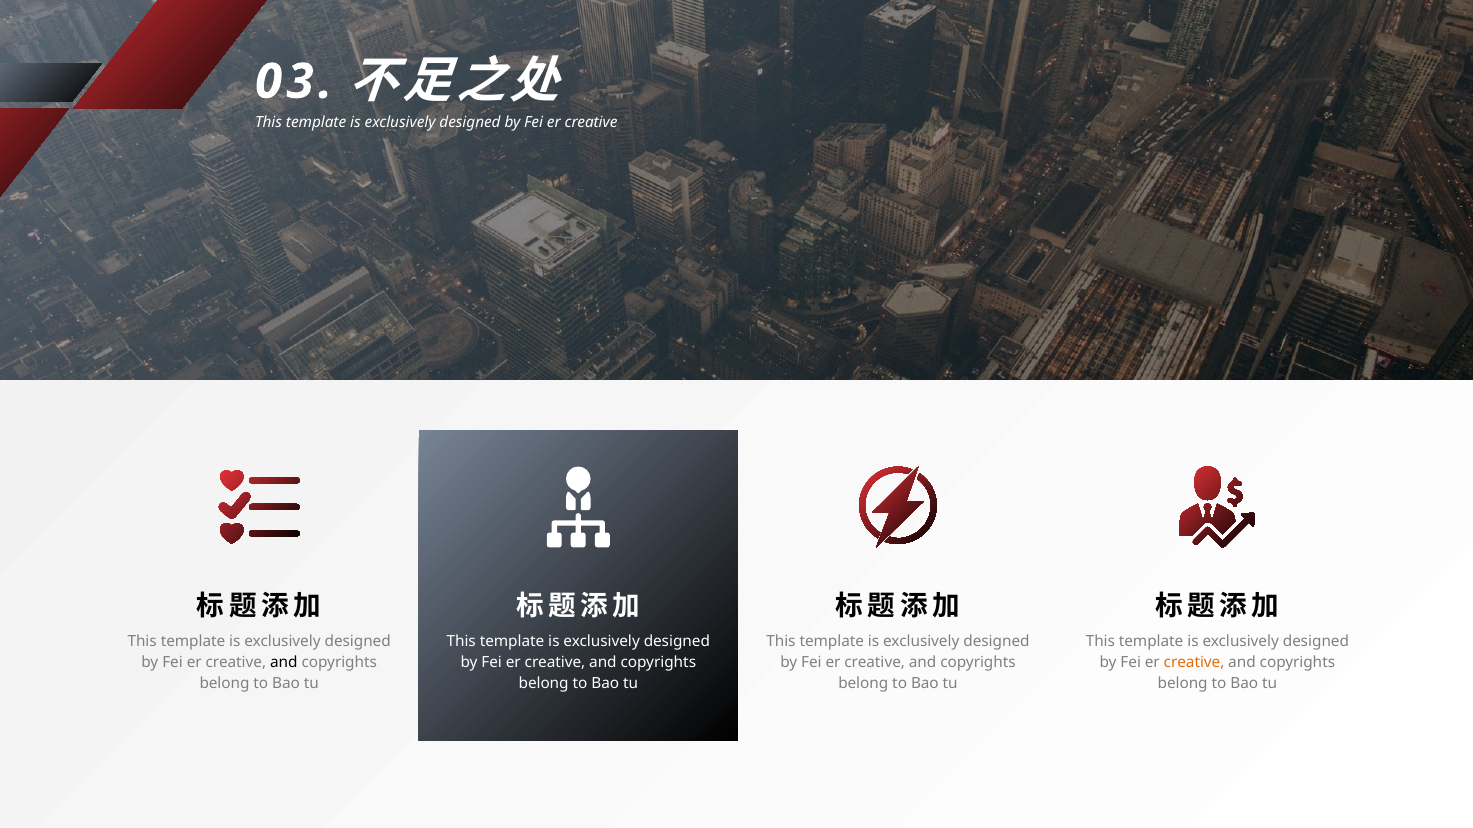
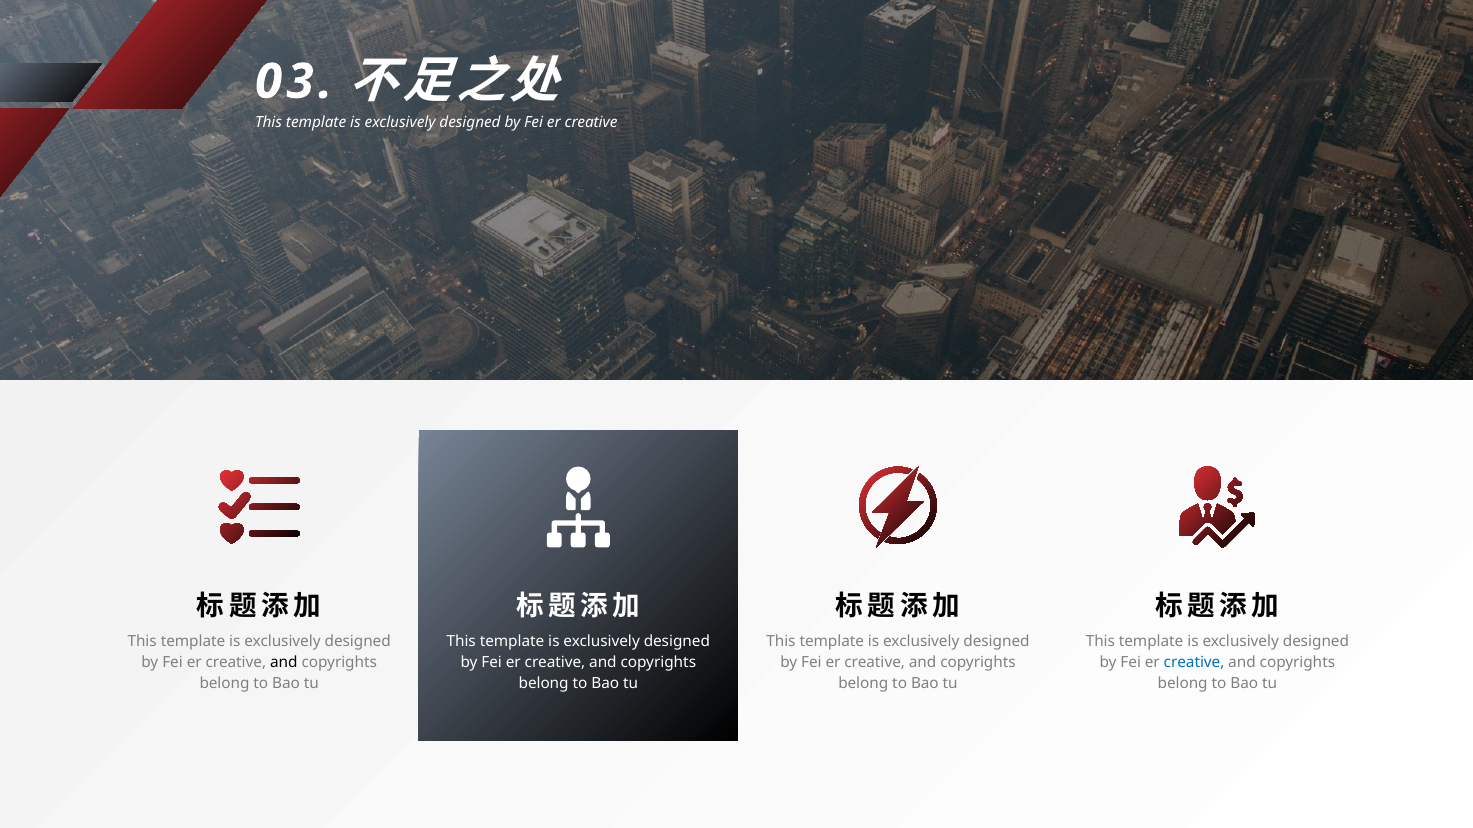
creative at (1194, 663) colour: orange -> blue
